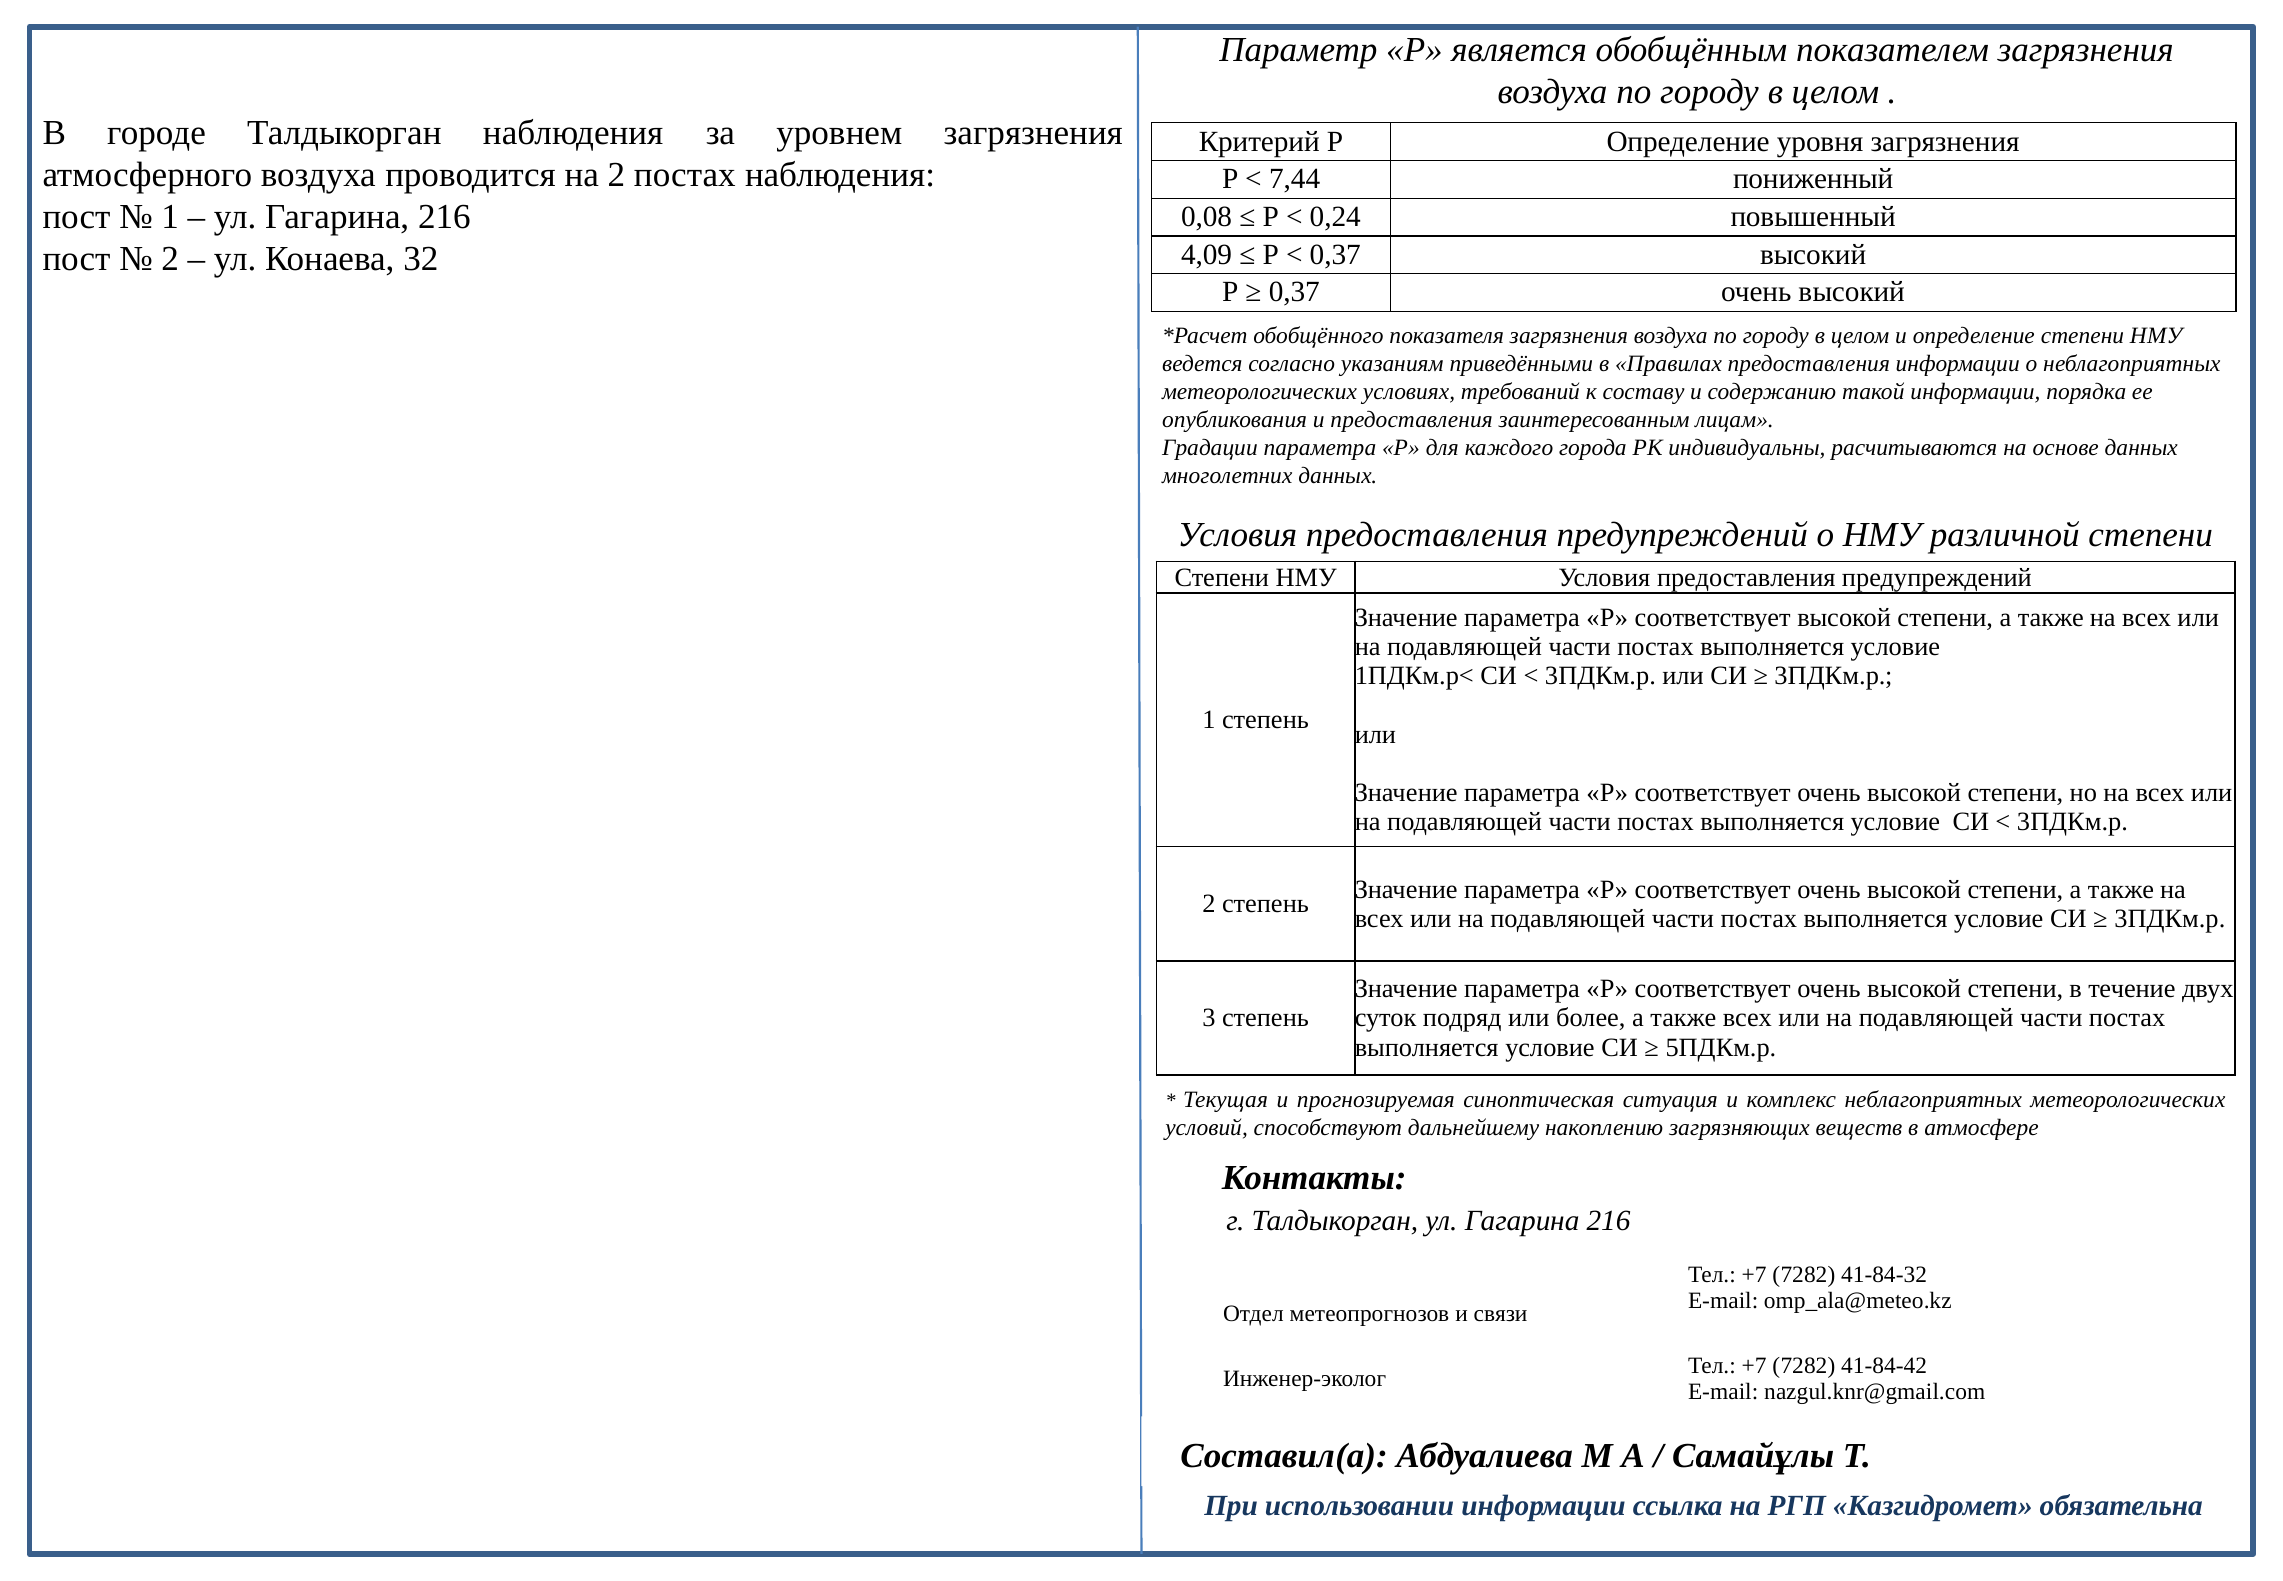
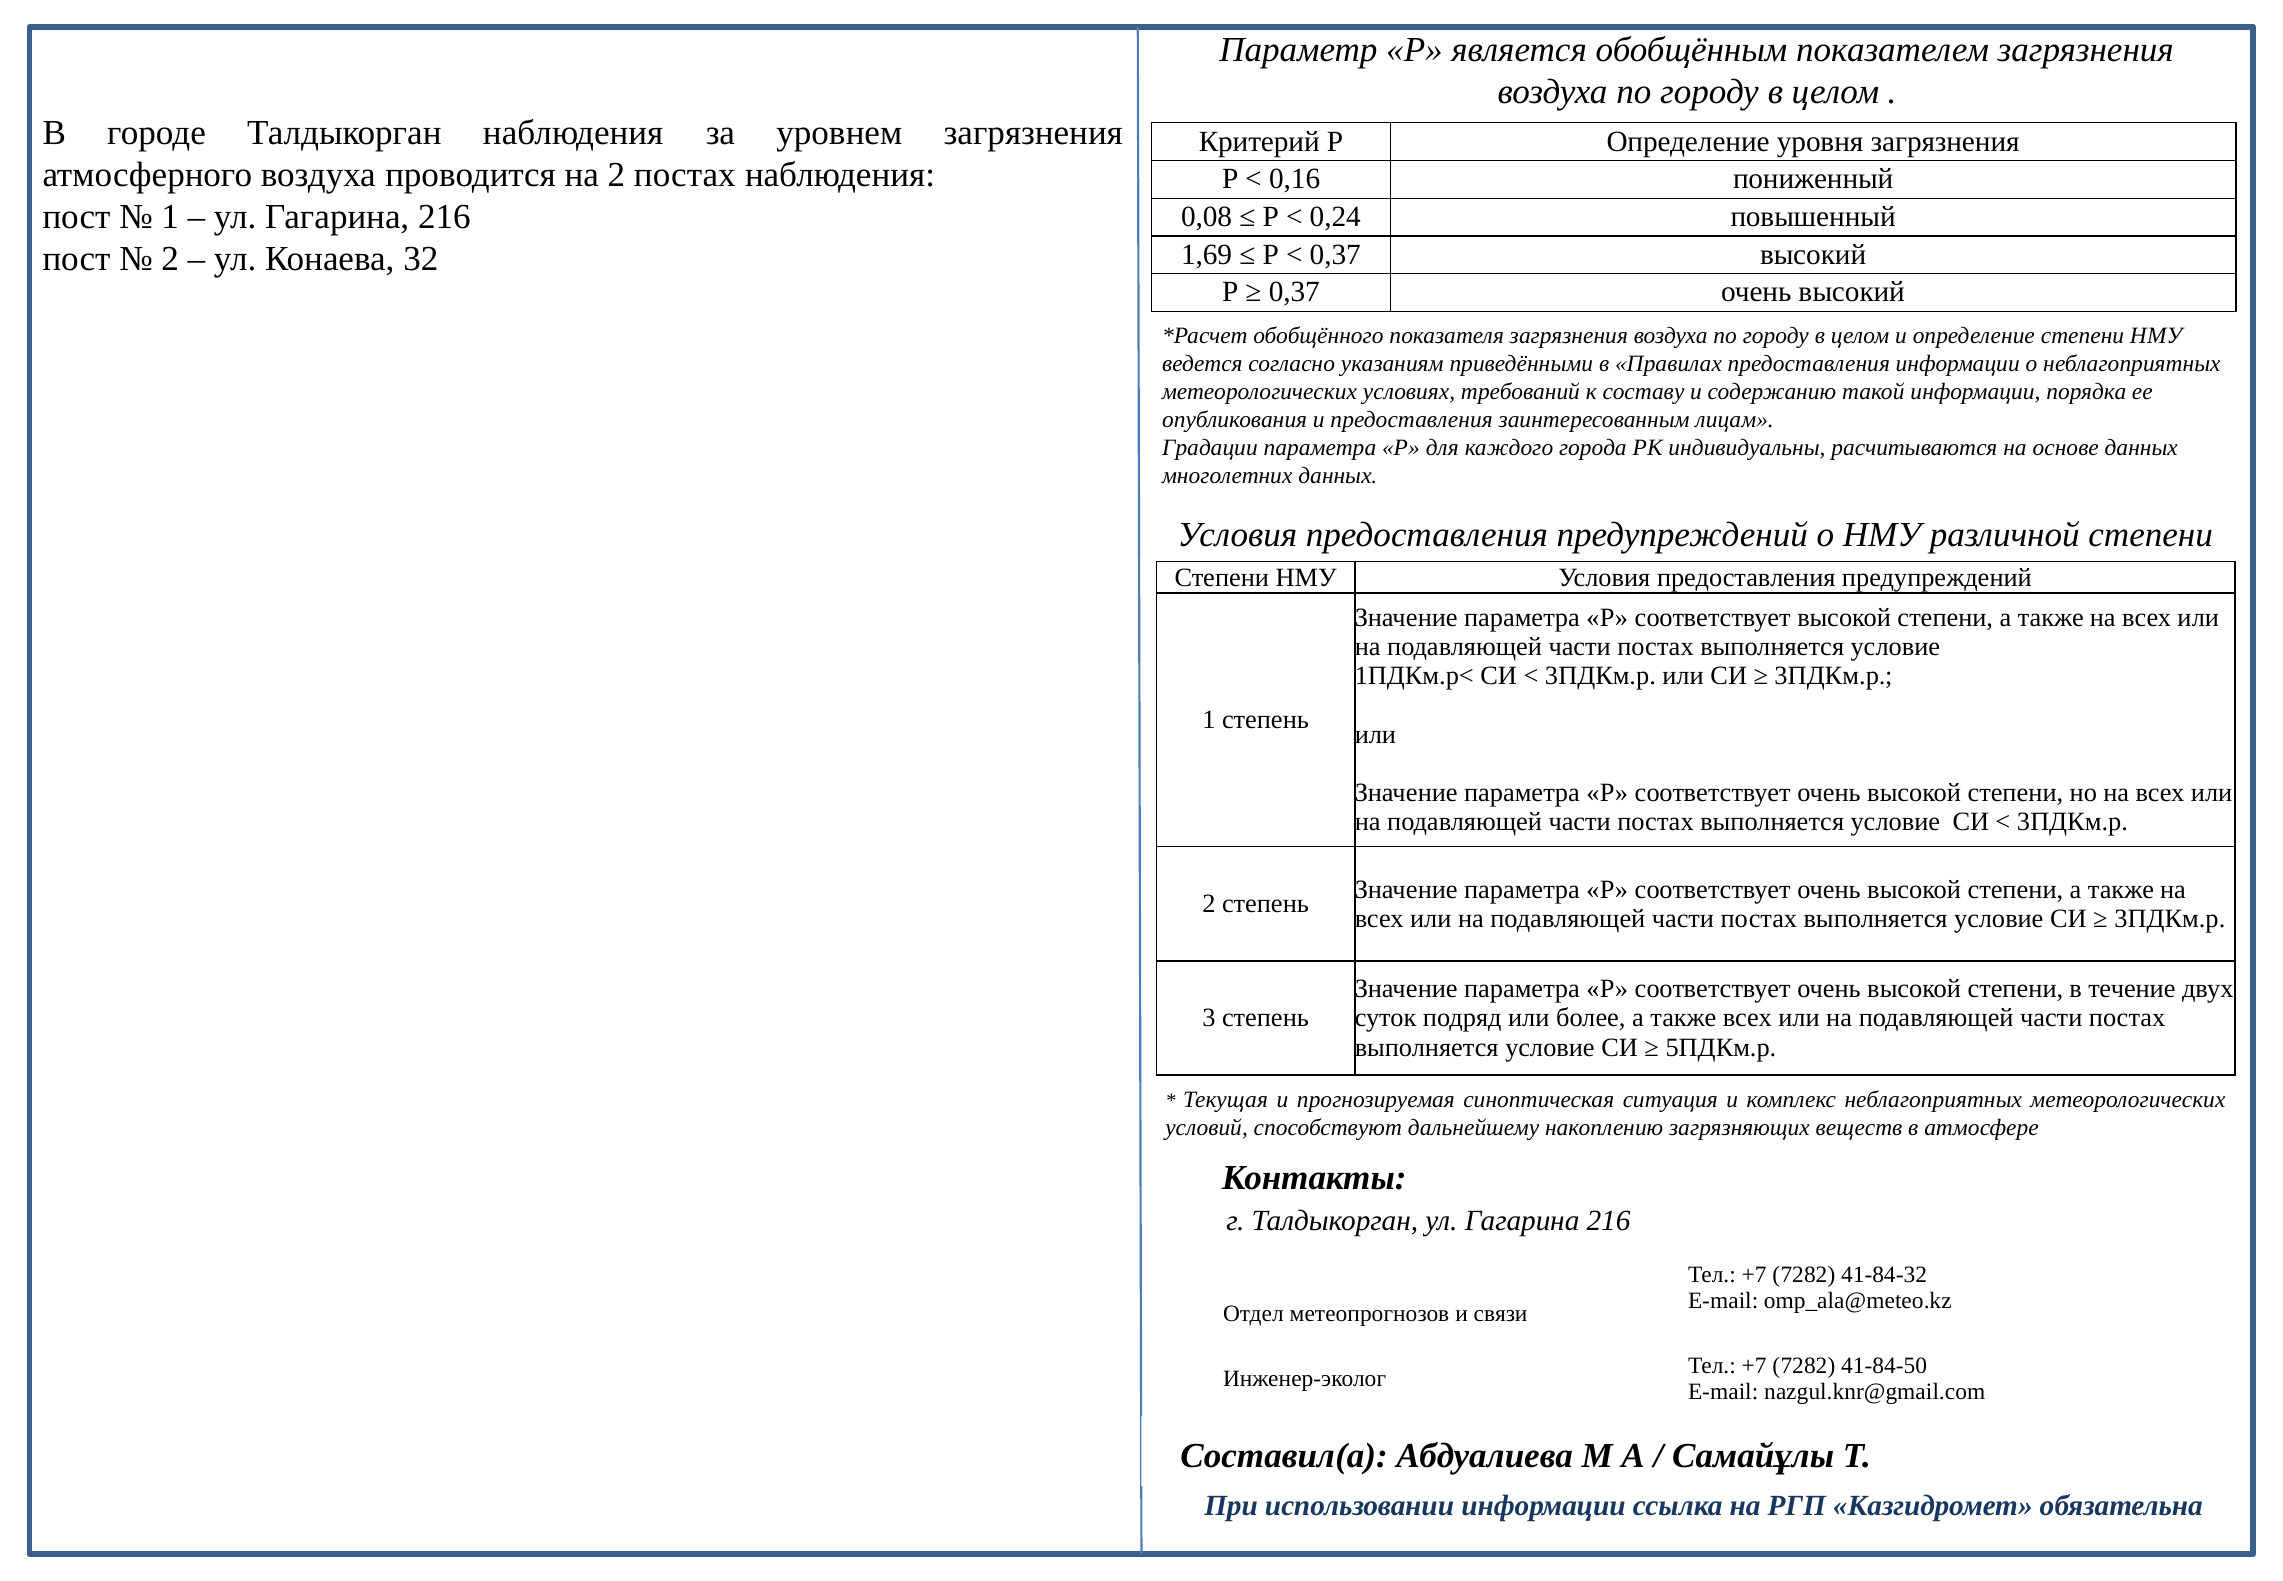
7,44: 7,44 -> 0,16
4,09: 4,09 -> 1,69
41-84-42: 41-84-42 -> 41-84-50
